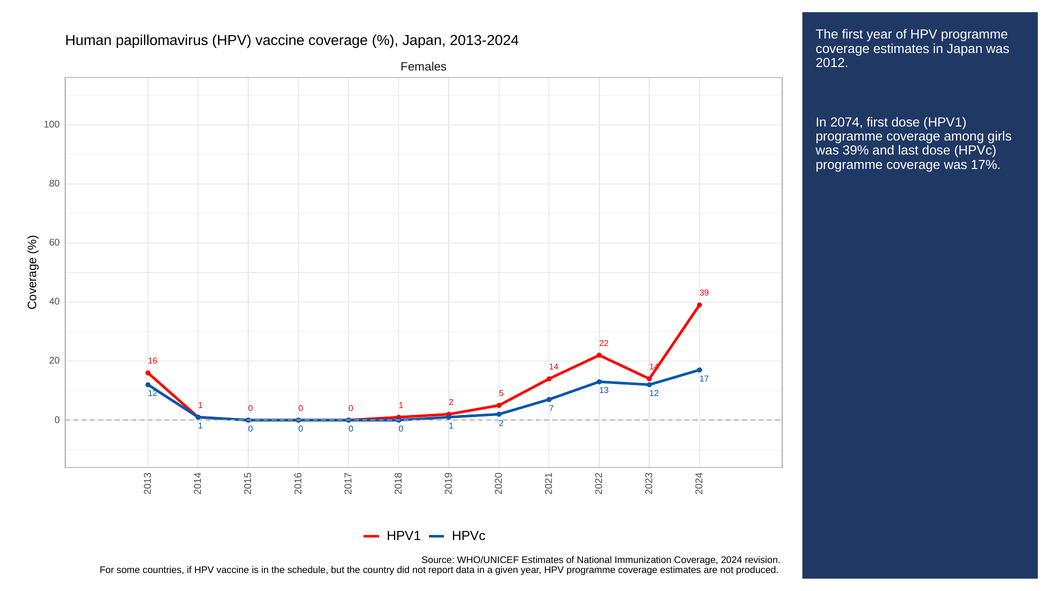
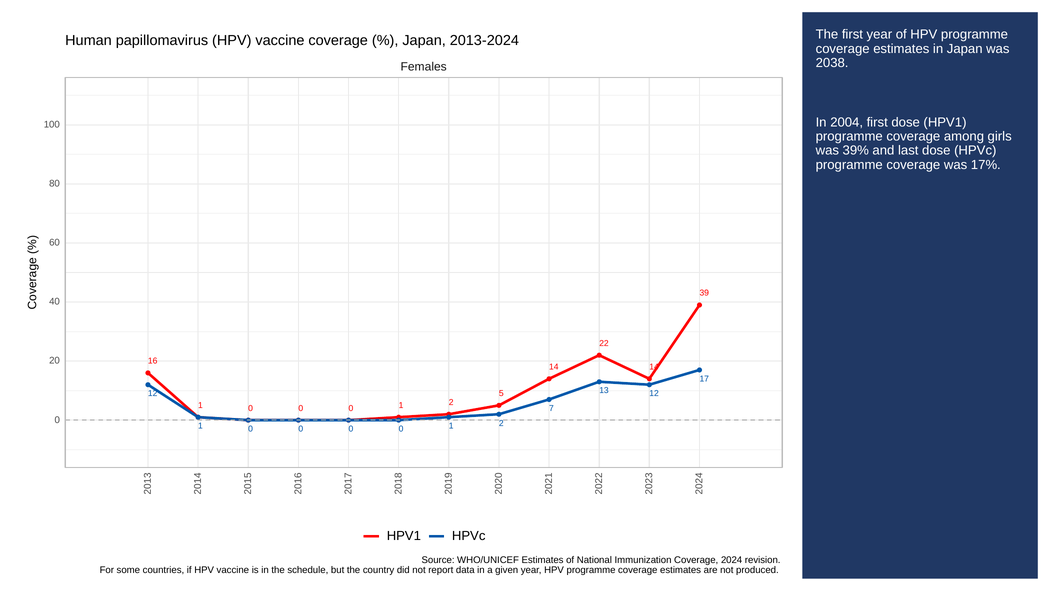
2012: 2012 -> 2038
2074: 2074 -> 2004
